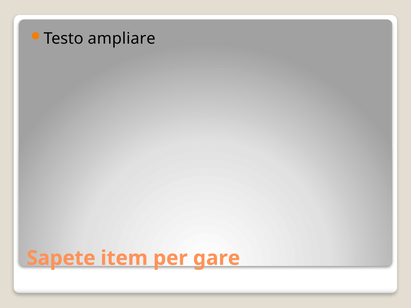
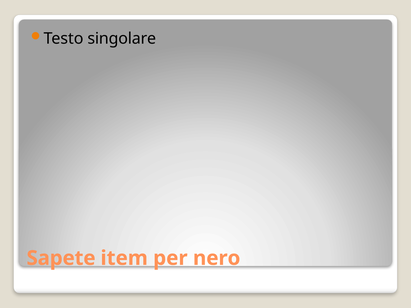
ampliare: ampliare -> singolare
gare: gare -> nero
